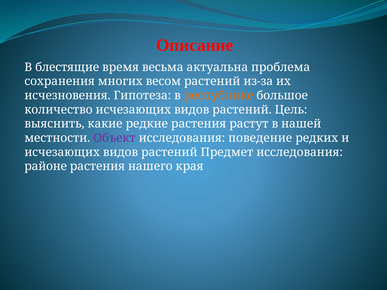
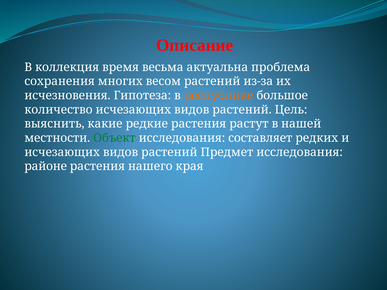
блестящие: блестящие -> коллекция
Объект colour: purple -> green
поведение: поведение -> составляет
